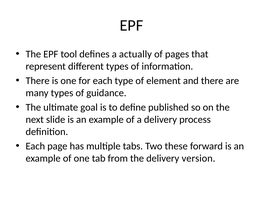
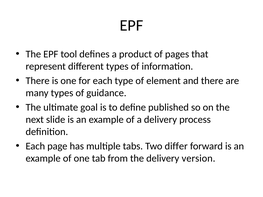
actually: actually -> product
these: these -> differ
